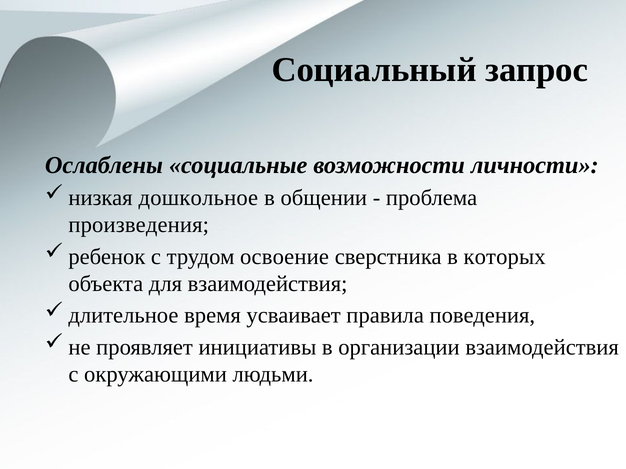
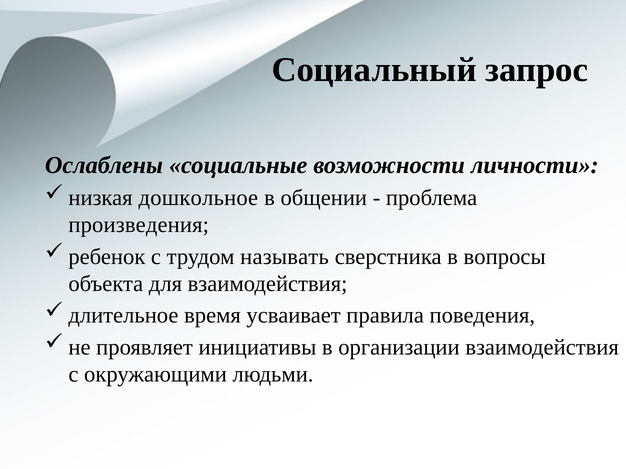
освоение: освоение -> называть
которых: которых -> вопросы
